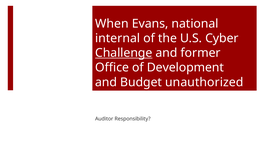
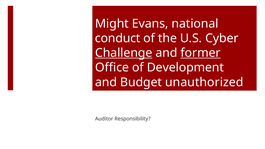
When: When -> Might
internal: internal -> conduct
former underline: none -> present
